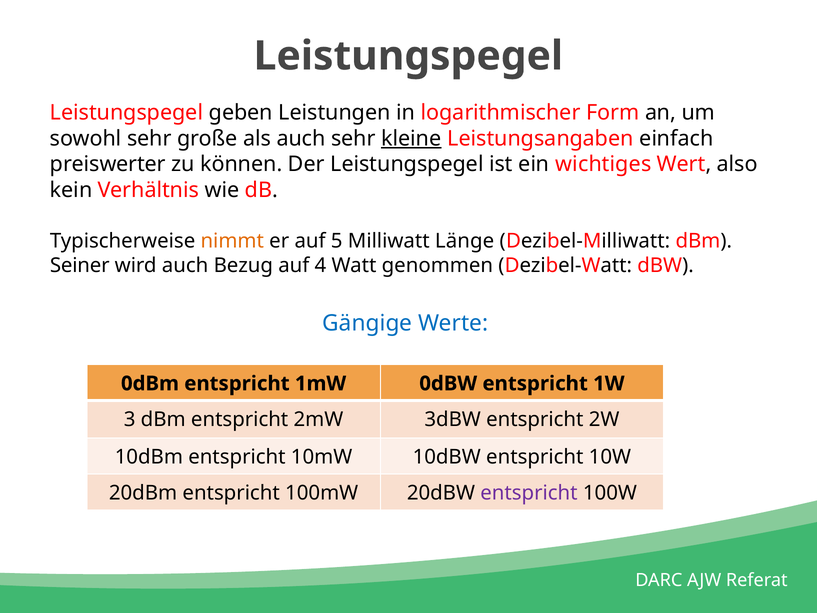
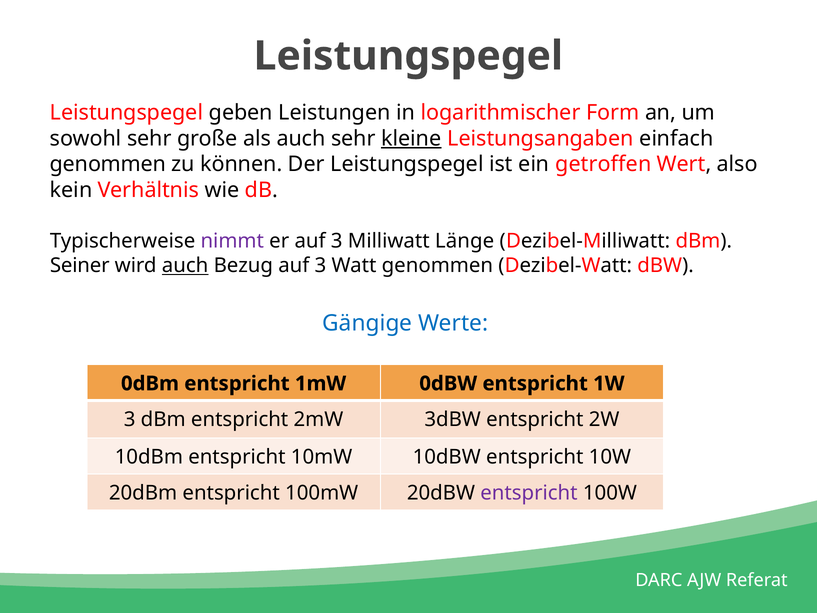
preiswerter at (108, 164): preiswerter -> genommen
wichtiges: wichtiges -> getroffen
nimmt colour: orange -> purple
er auf 5: 5 -> 3
auch at (185, 265) underline: none -> present
Bezug auf 4: 4 -> 3
